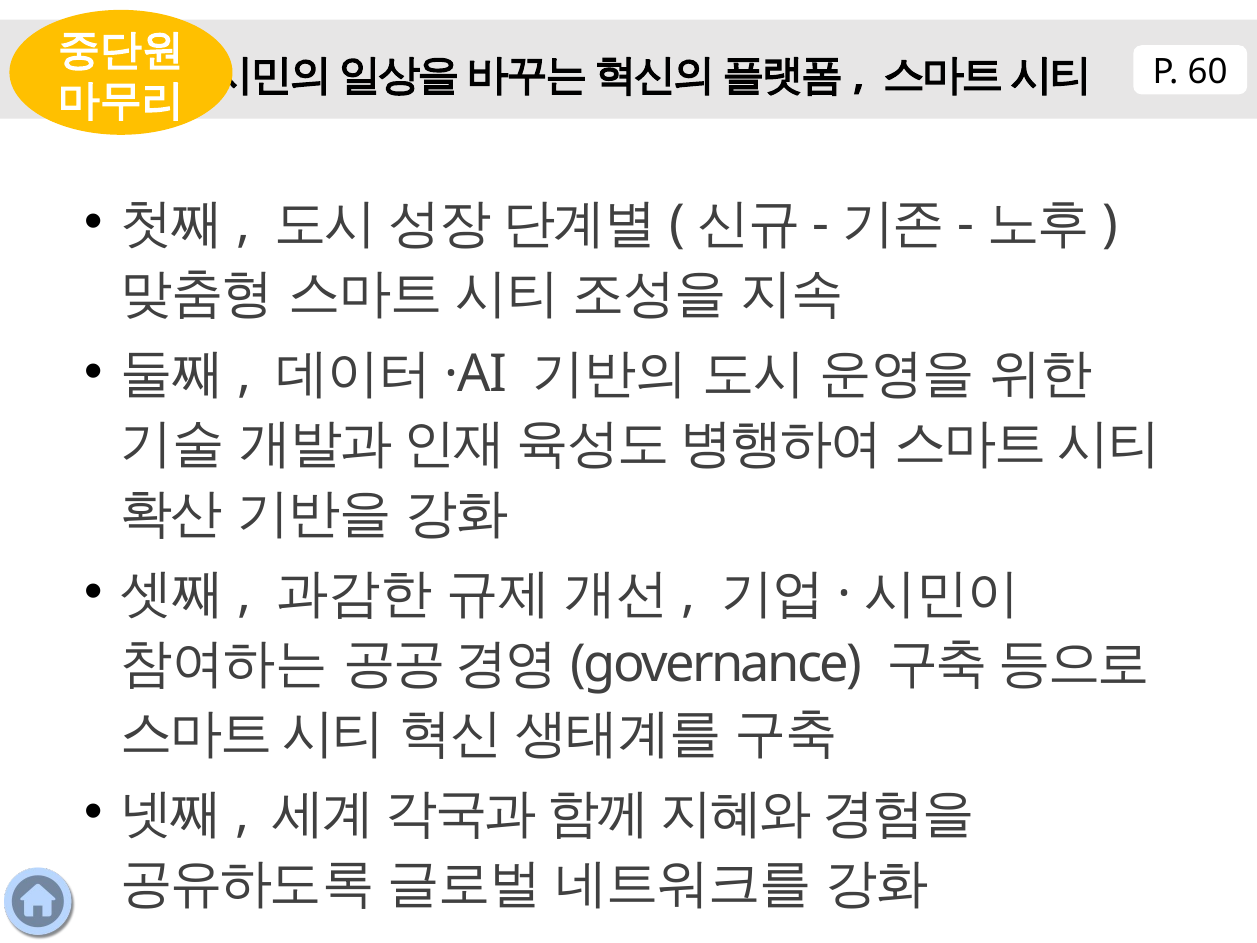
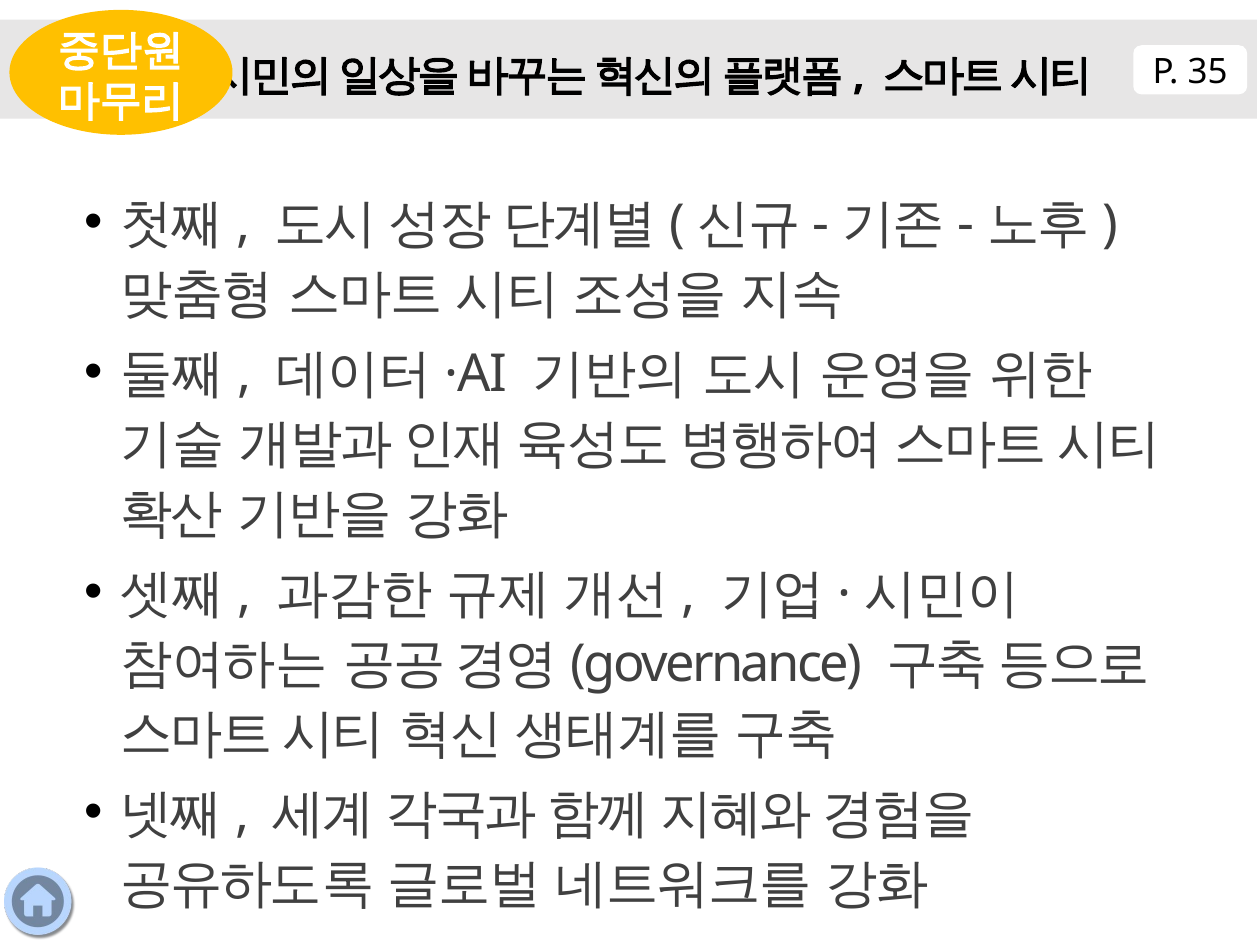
60: 60 -> 35
